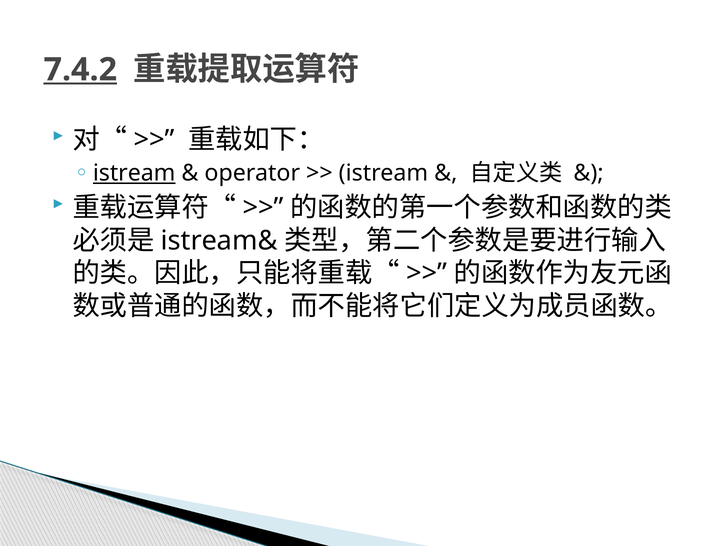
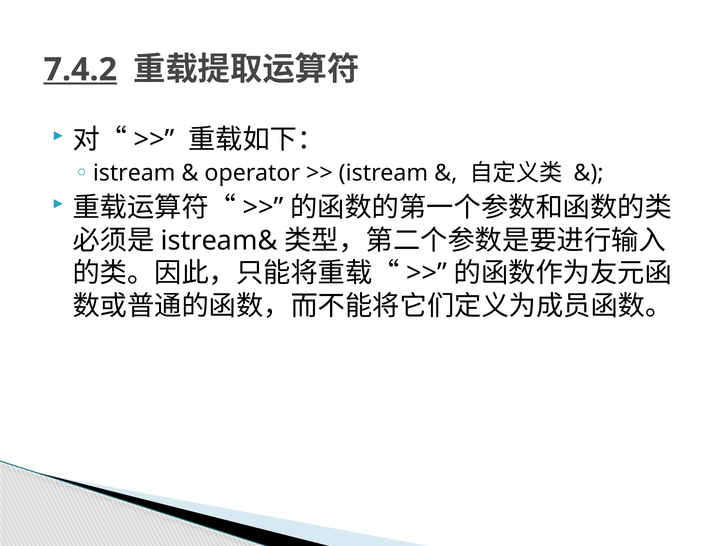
istream at (134, 173) underline: present -> none
